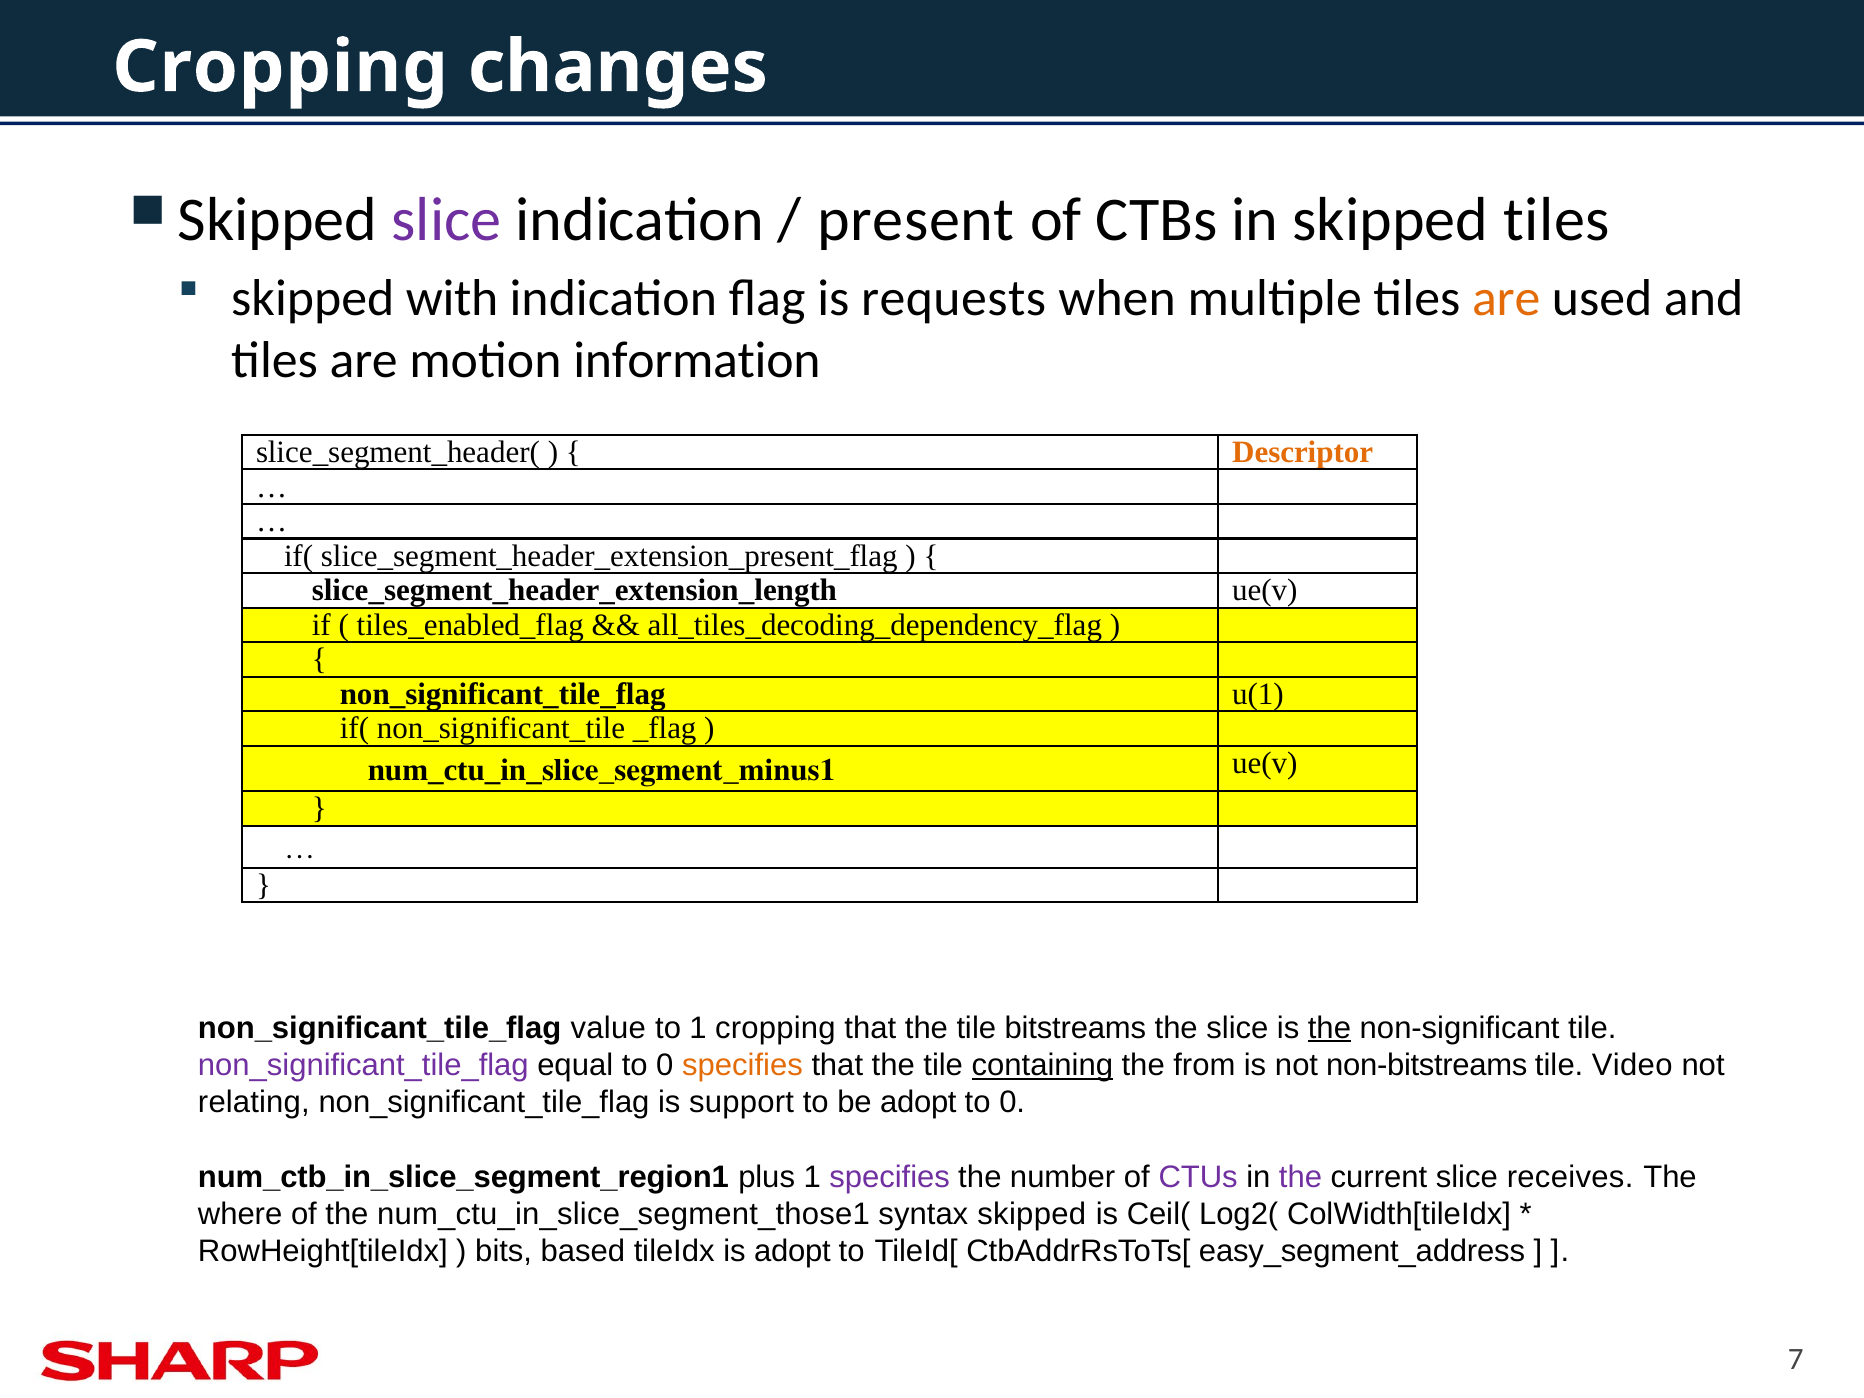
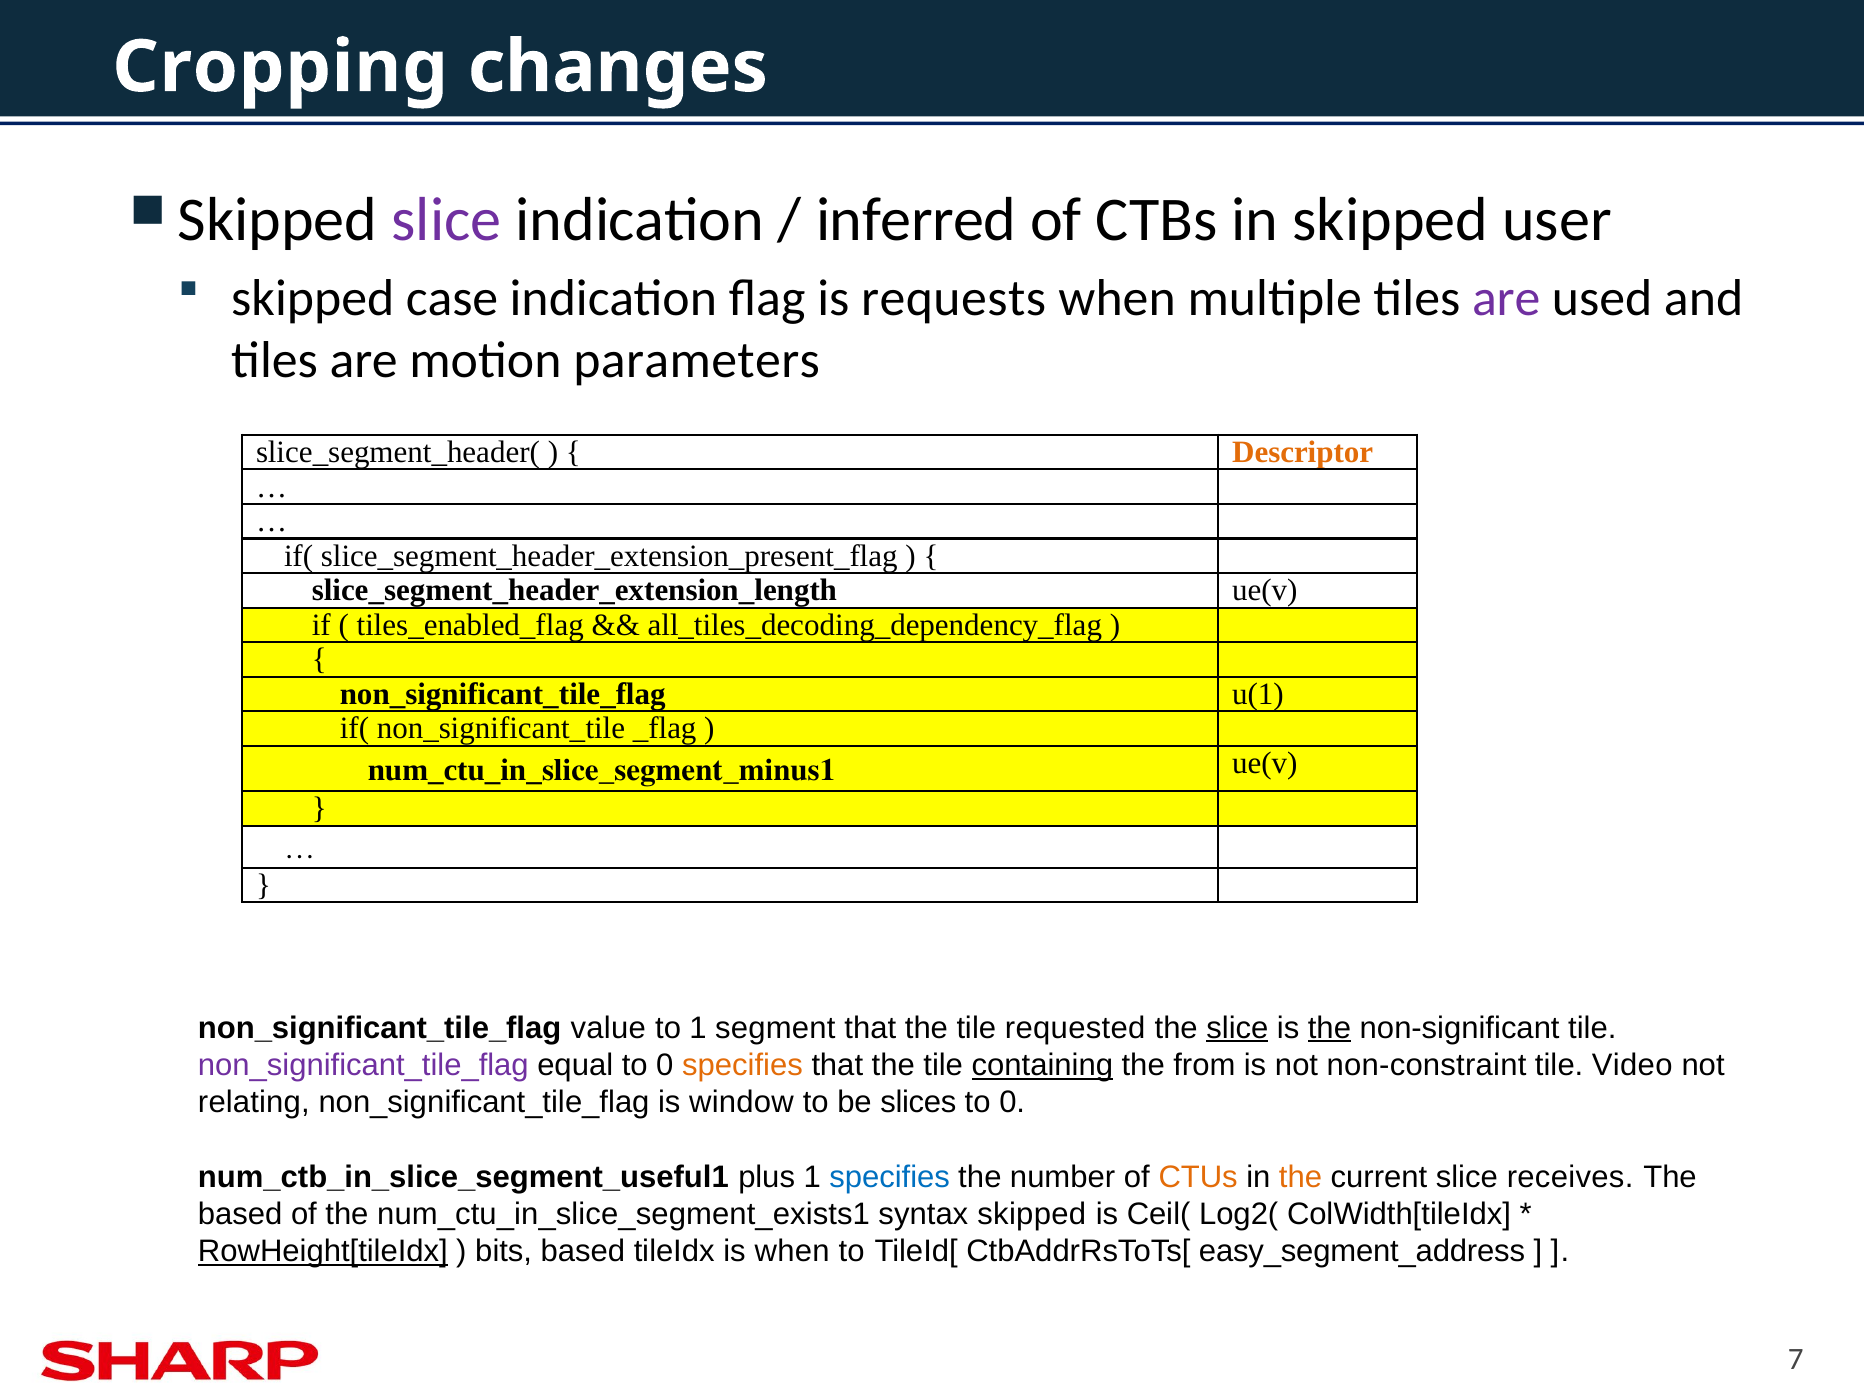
present: present -> inferred
skipped tiles: tiles -> user
with: with -> case
are at (1506, 298) colour: orange -> purple
information: information -> parameters
1 cropping: cropping -> segment
bitstreams: bitstreams -> requested
slice at (1237, 1028) underline: none -> present
non-bitstreams: non-bitstreams -> non-constraint
support: support -> window
be adopt: adopt -> slices
num_ctb_in_slice_segment_region1: num_ctb_in_slice_segment_region1 -> num_ctb_in_slice_segment_useful1
specifies at (890, 1177) colour: purple -> blue
CTUs colour: purple -> orange
the at (1301, 1177) colour: purple -> orange
where at (240, 1214): where -> based
num_ctu_in_slice_segment_those1: num_ctu_in_slice_segment_those1 -> num_ctu_in_slice_segment_exists1
RowHeight[tileIdx underline: none -> present
is adopt: adopt -> when
